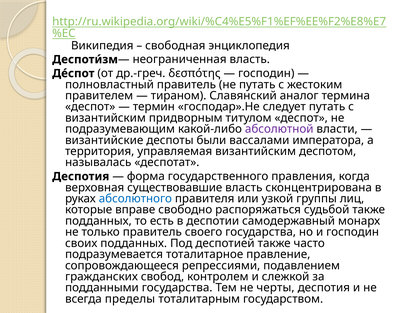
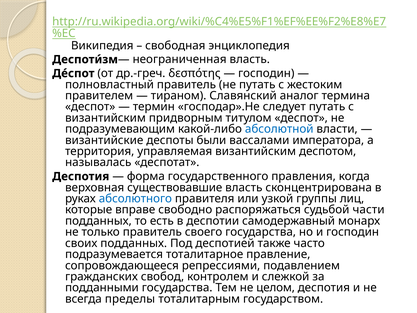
абсолютной colour: purple -> blue
судьбой также: также -> части
черты: черты -> целом
